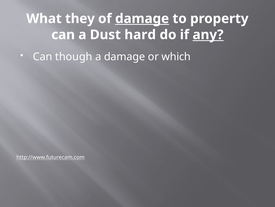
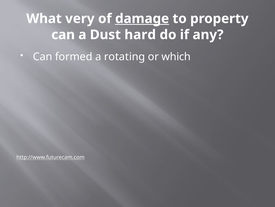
they: they -> very
any underline: present -> none
though: though -> formed
a damage: damage -> rotating
